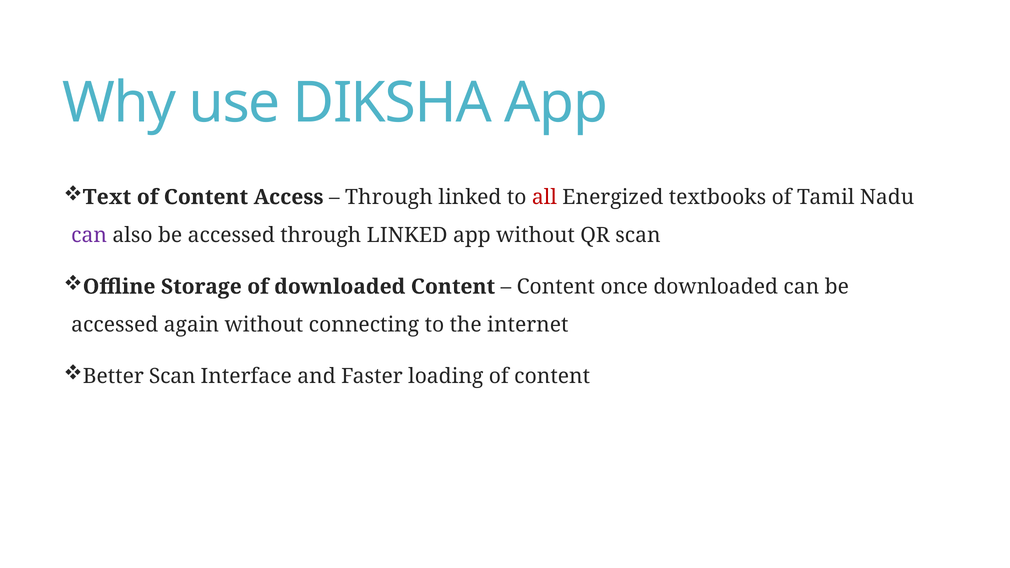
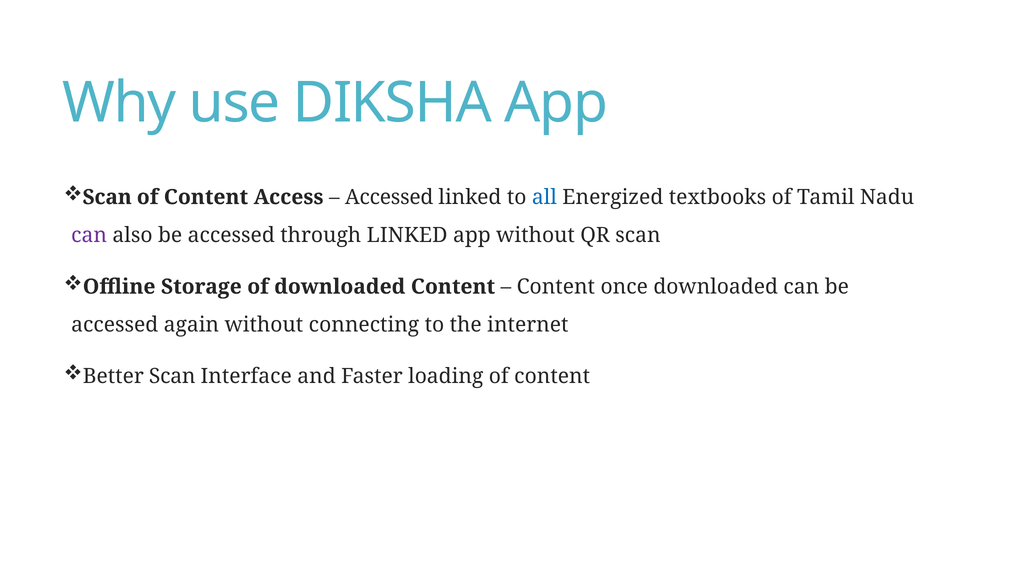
Text at (107, 197): Text -> Scan
Through at (389, 197): Through -> Accessed
all colour: red -> blue
